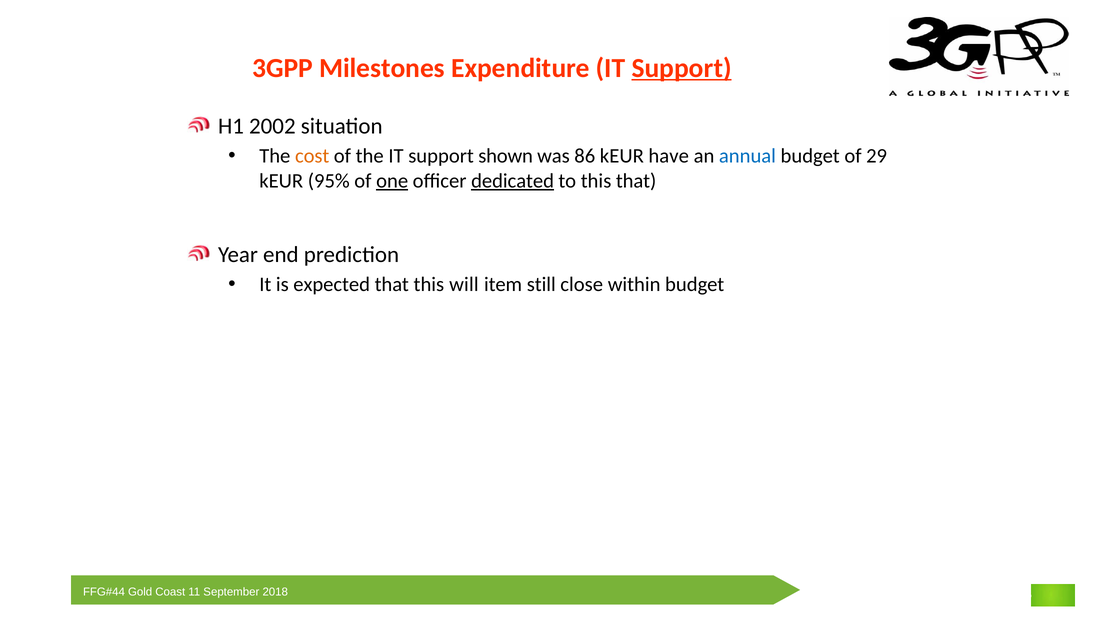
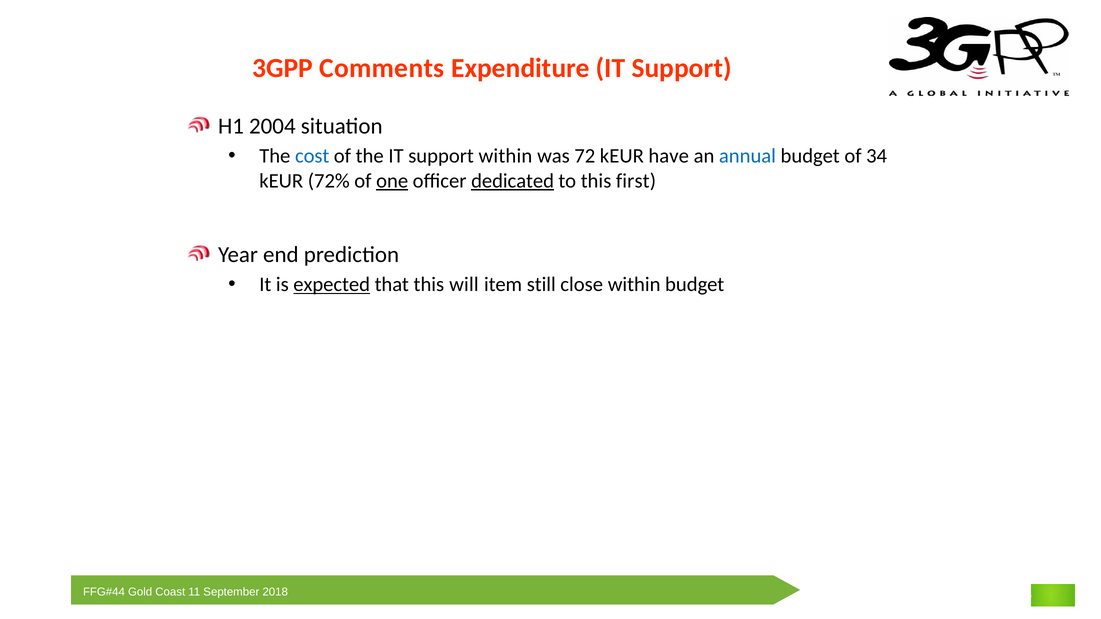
Milestones: Milestones -> Comments
Support at (682, 68) underline: present -> none
2002: 2002 -> 2004
cost colour: orange -> blue
support shown: shown -> within
86: 86 -> 72
29: 29 -> 34
95%: 95% -> 72%
this that: that -> first
expected underline: none -> present
